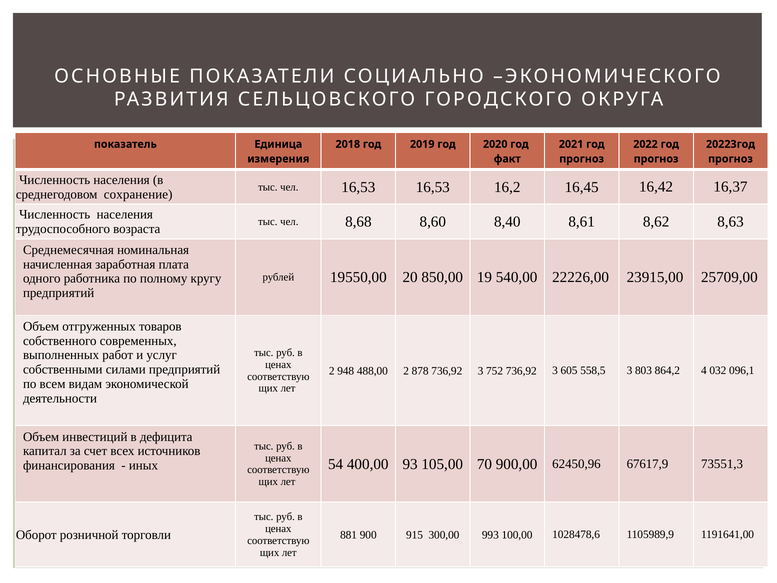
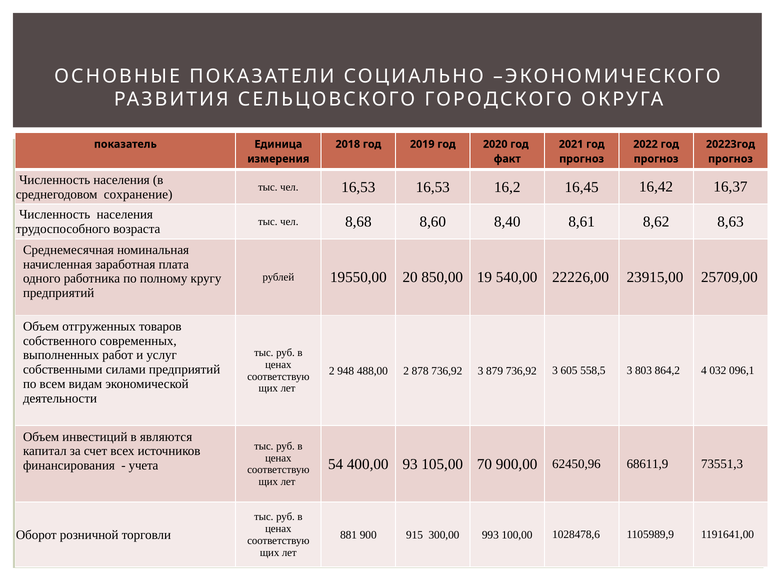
752: 752 -> 879
дефицита: дефицита -> являются
67617,9: 67617,9 -> 68611,9
иных: иных -> учета
